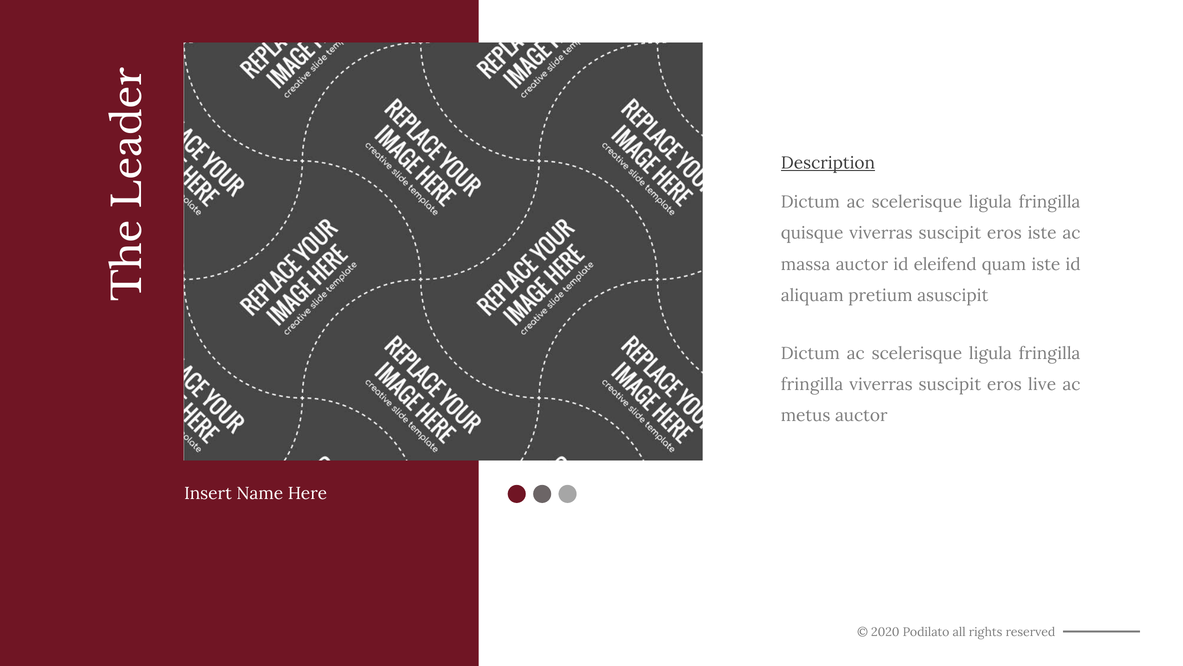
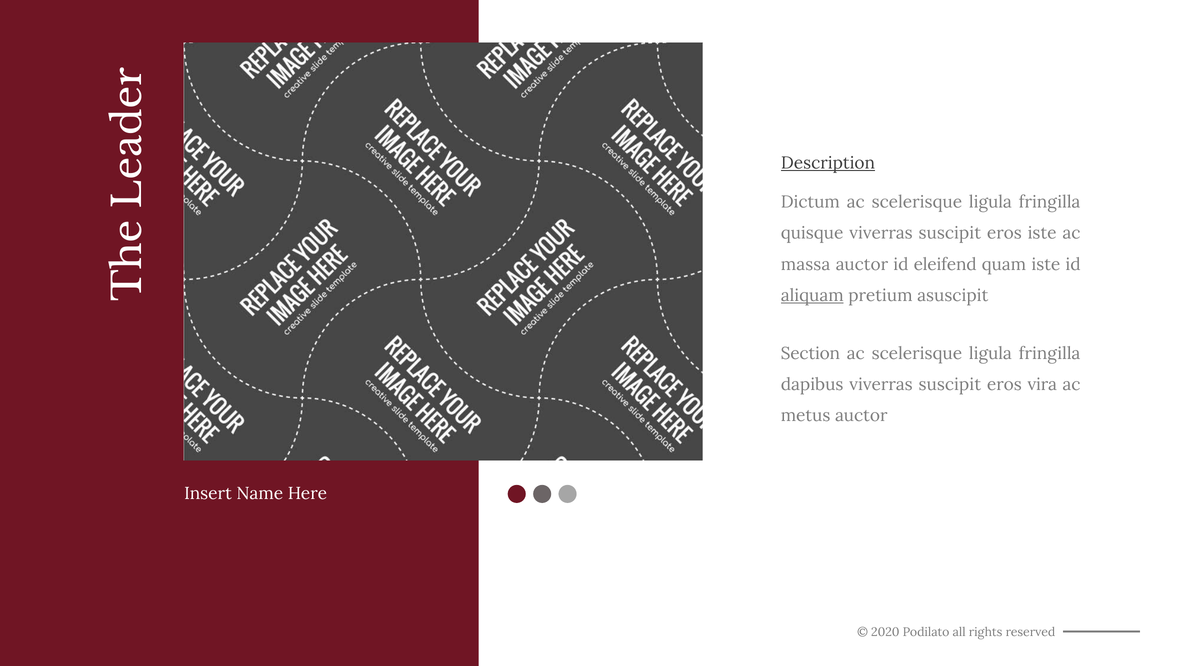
aliquam underline: none -> present
Dictum at (810, 353): Dictum -> Section
fringilla at (812, 384): fringilla -> dapibus
live: live -> vira
